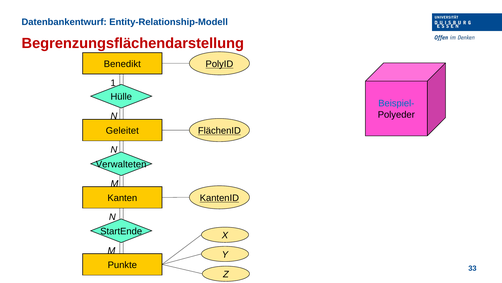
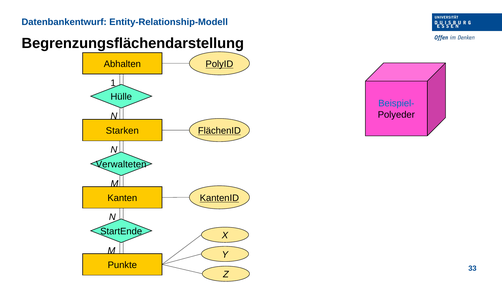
Begrenzungsflächendarstellung colour: red -> black
Benedikt: Benedikt -> Abhalten
Geleitet: Geleitet -> Starken
